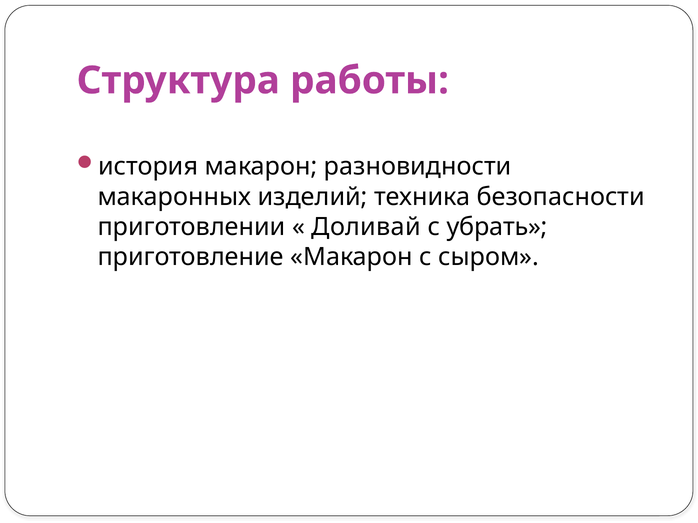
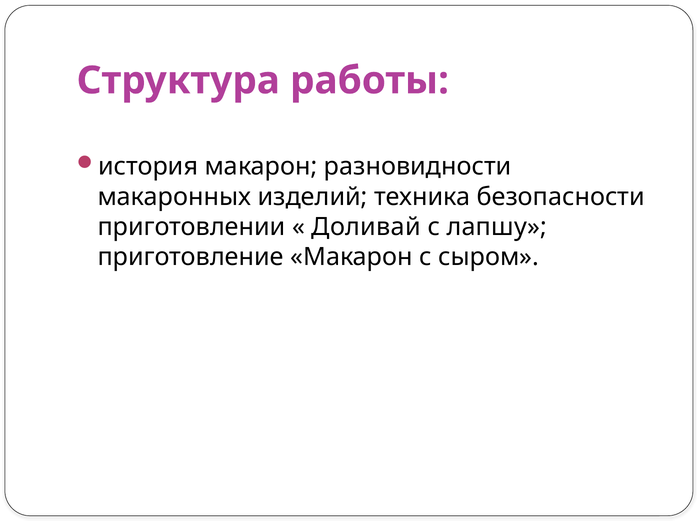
убрать: убрать -> лапшу
